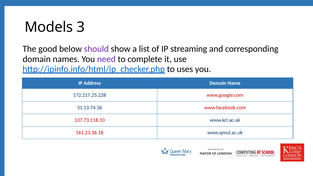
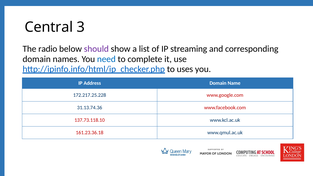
Models: Models -> Central
good: good -> radio
need colour: purple -> blue
